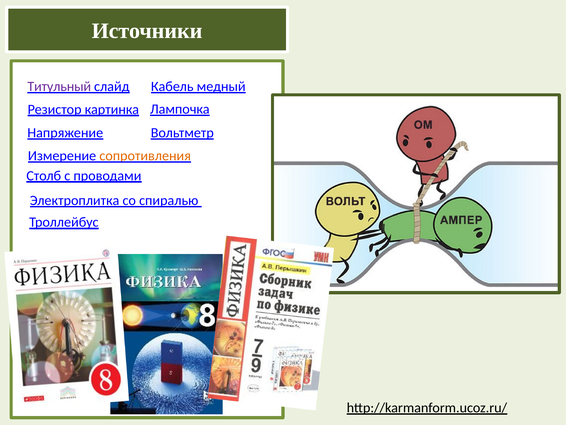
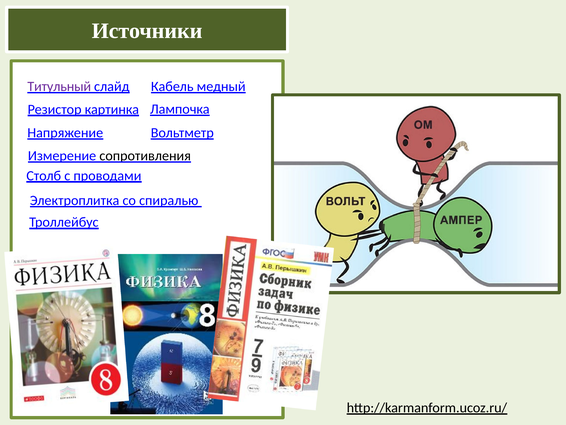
сопротивления colour: orange -> black
